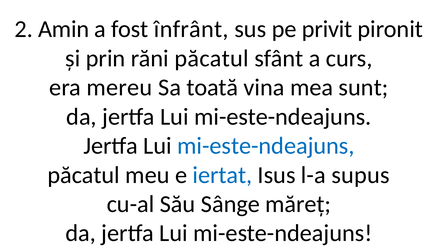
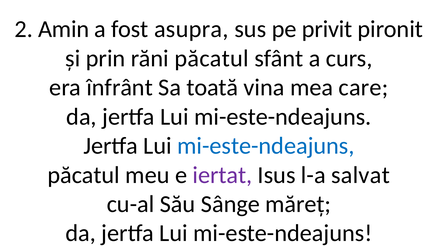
înfrânt: înfrânt -> asupra
mereu: mereu -> înfrânt
sunt: sunt -> care
iertat colour: blue -> purple
supus: supus -> salvat
